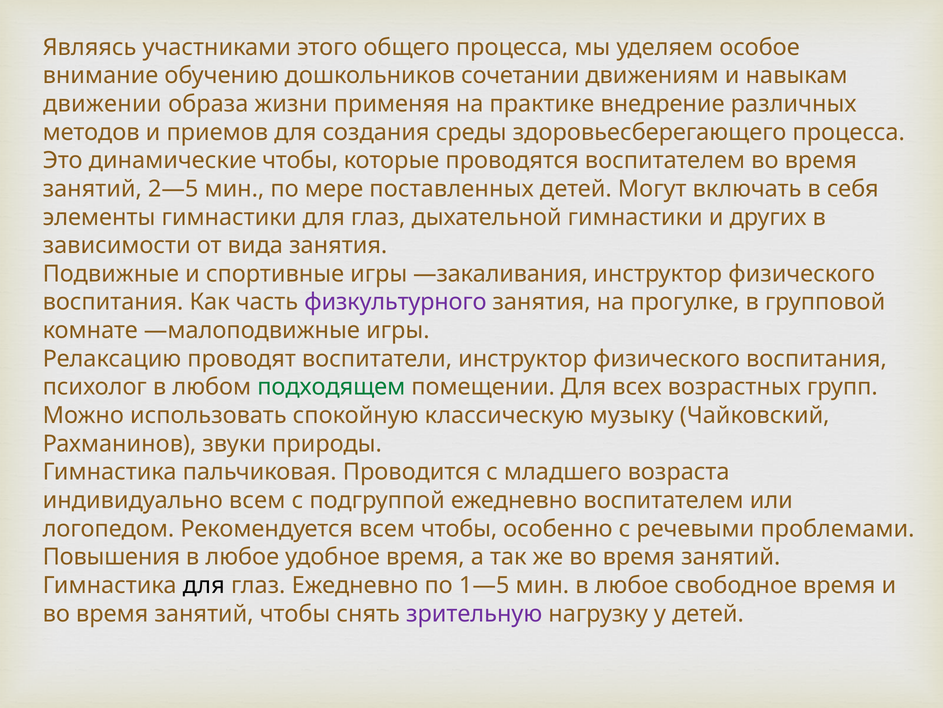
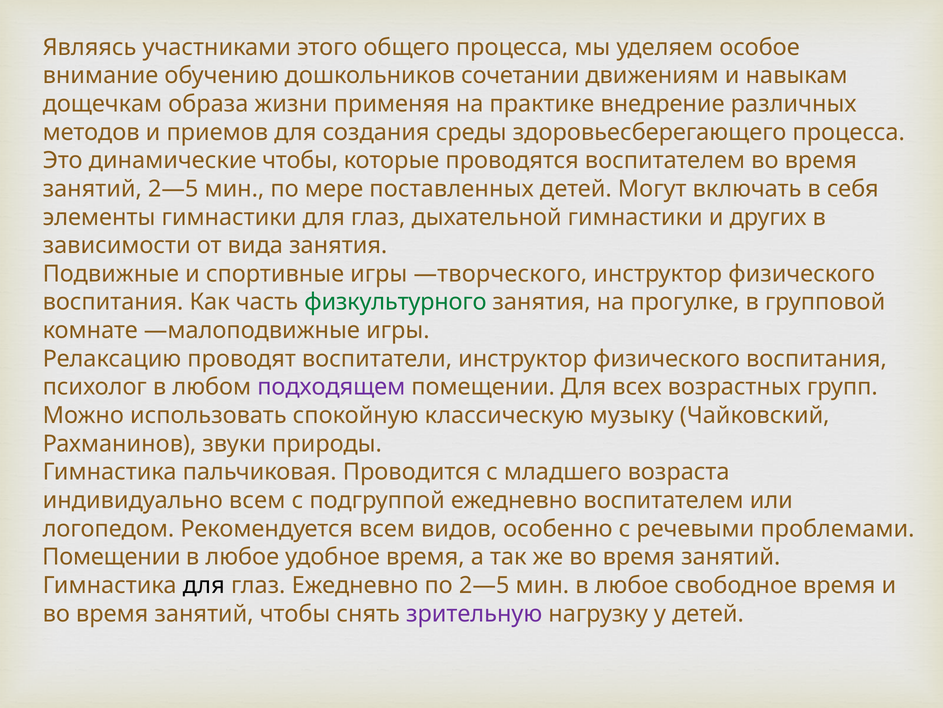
движении: движении -> дощечкам
—закаливания: —закаливания -> —творческого
физкультурного colour: purple -> green
подходящем colour: green -> purple
всем чтобы: чтобы -> видов
Повышения at (111, 556): Повышения -> Помещении
по 1—5: 1—5 -> 2—5
